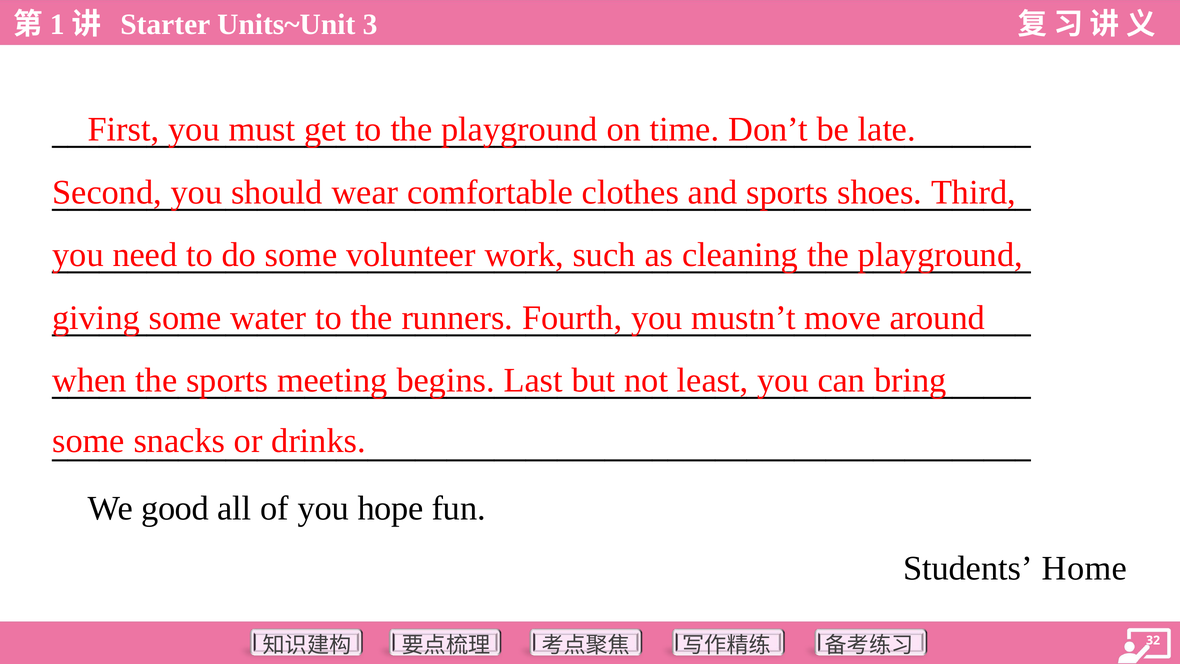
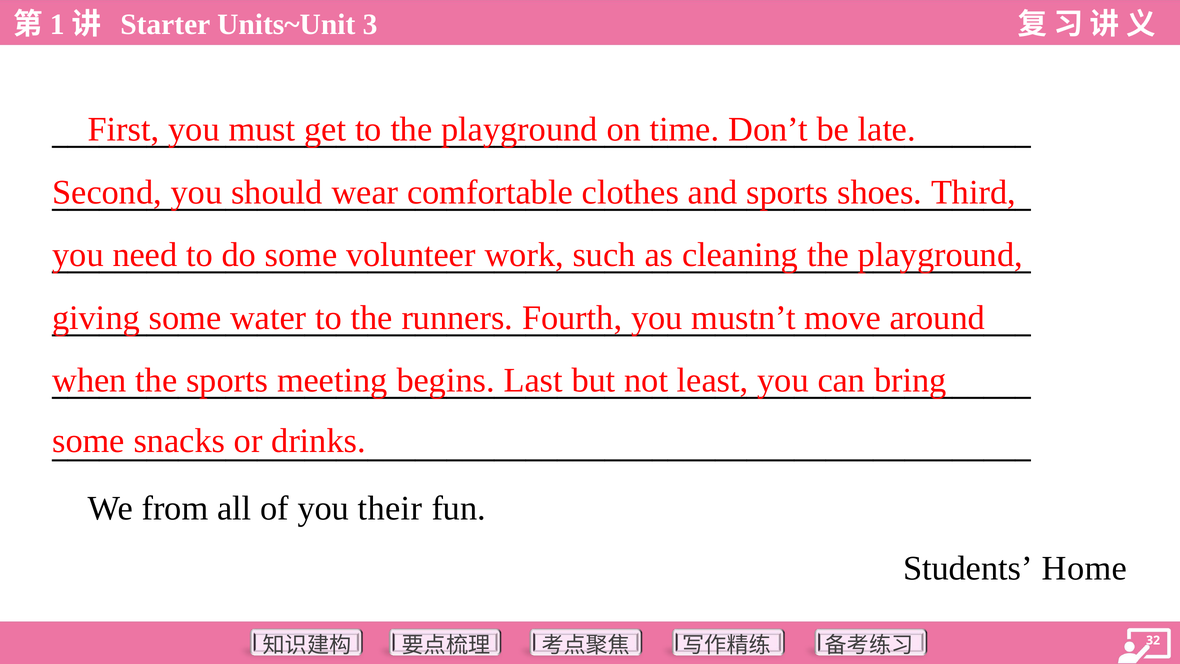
good: good -> from
hope: hope -> their
